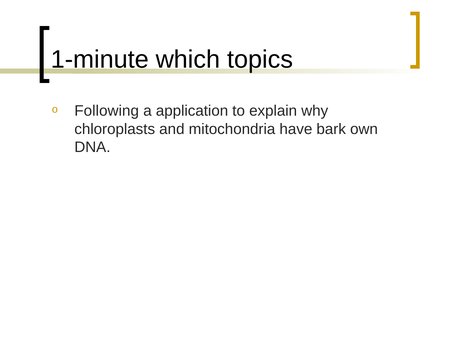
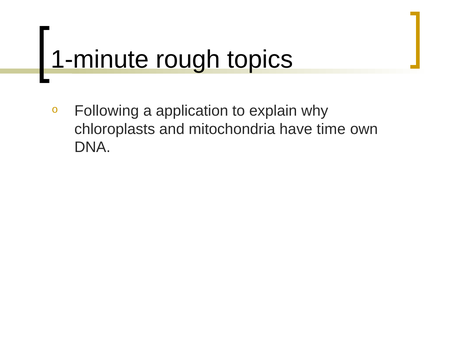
which: which -> rough
bark: bark -> time
